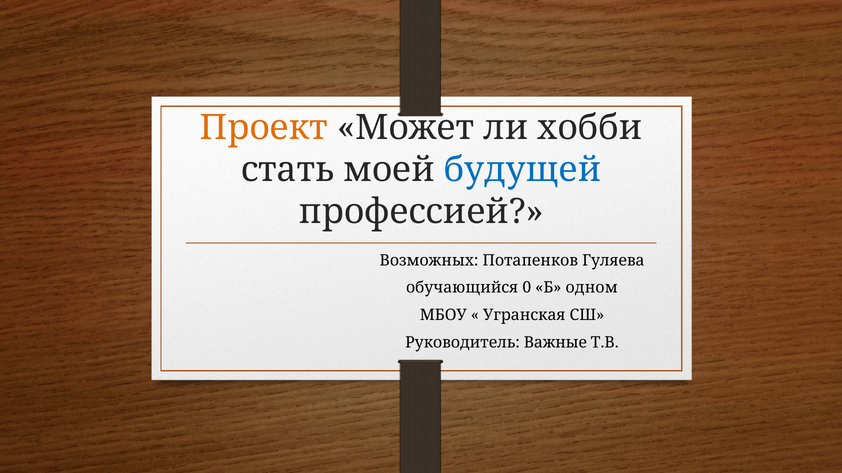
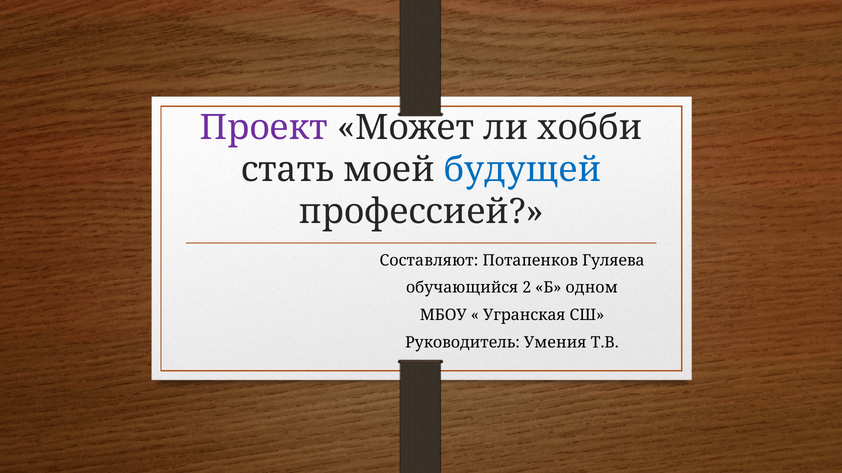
Проект colour: orange -> purple
Возможных: Возможных -> Составляют
0: 0 -> 2
Важные: Важные -> Умения
